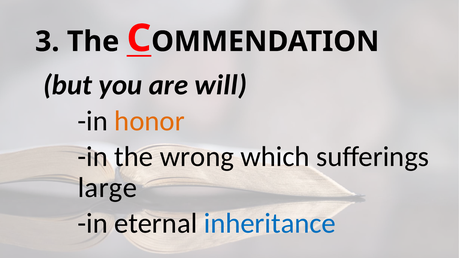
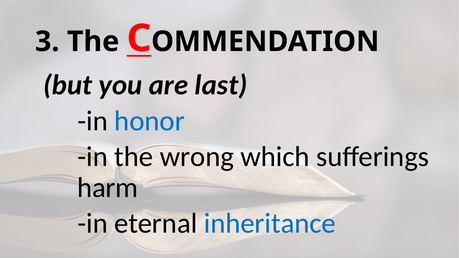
will: will -> last
honor colour: orange -> blue
large: large -> harm
